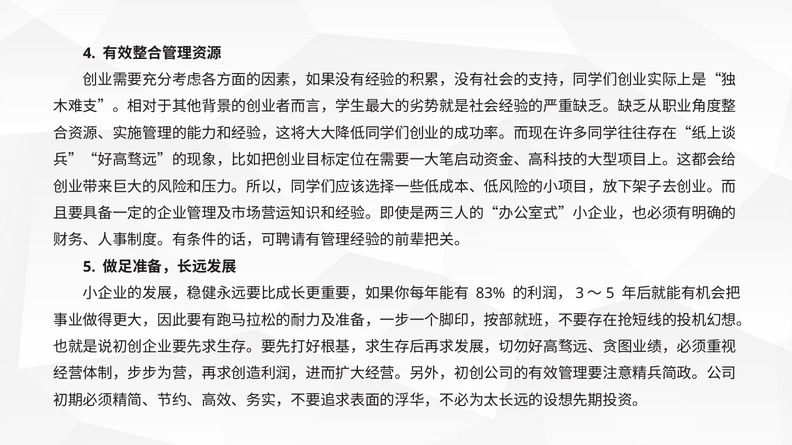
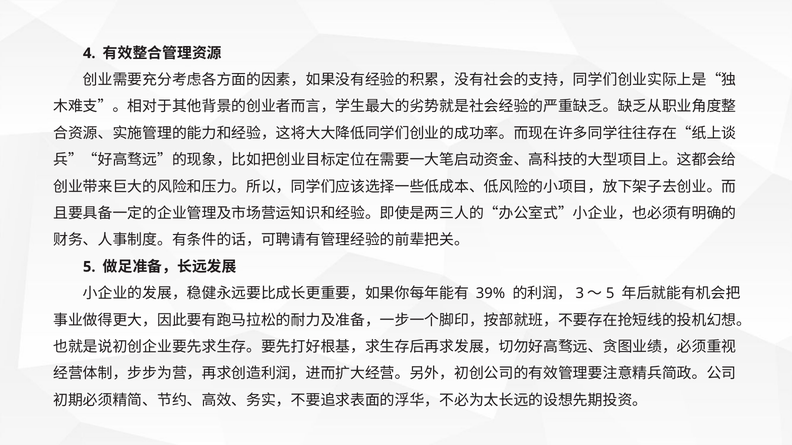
83%: 83% -> 39%
